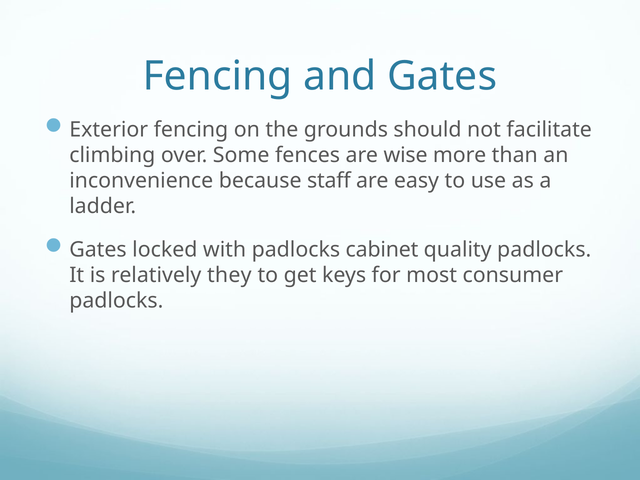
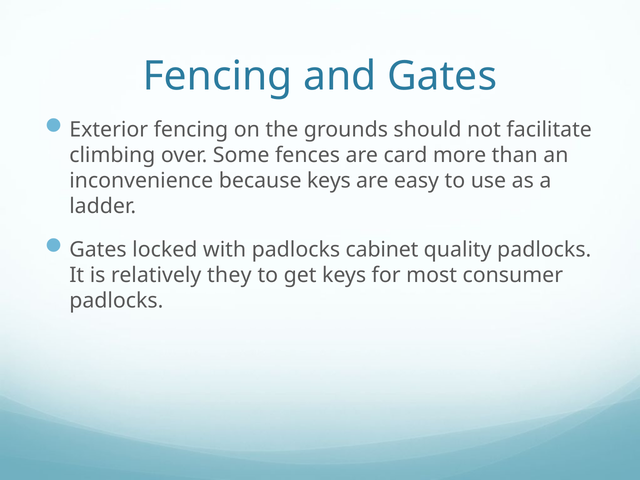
wise: wise -> card
because staff: staff -> keys
